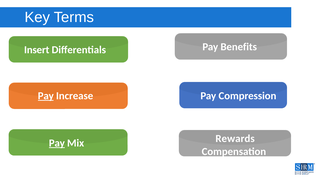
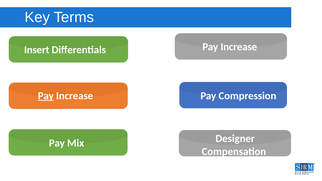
Benefits at (239, 47): Benefits -> Increase
Pay at (57, 143) underline: present -> none
Rewards: Rewards -> Designer
